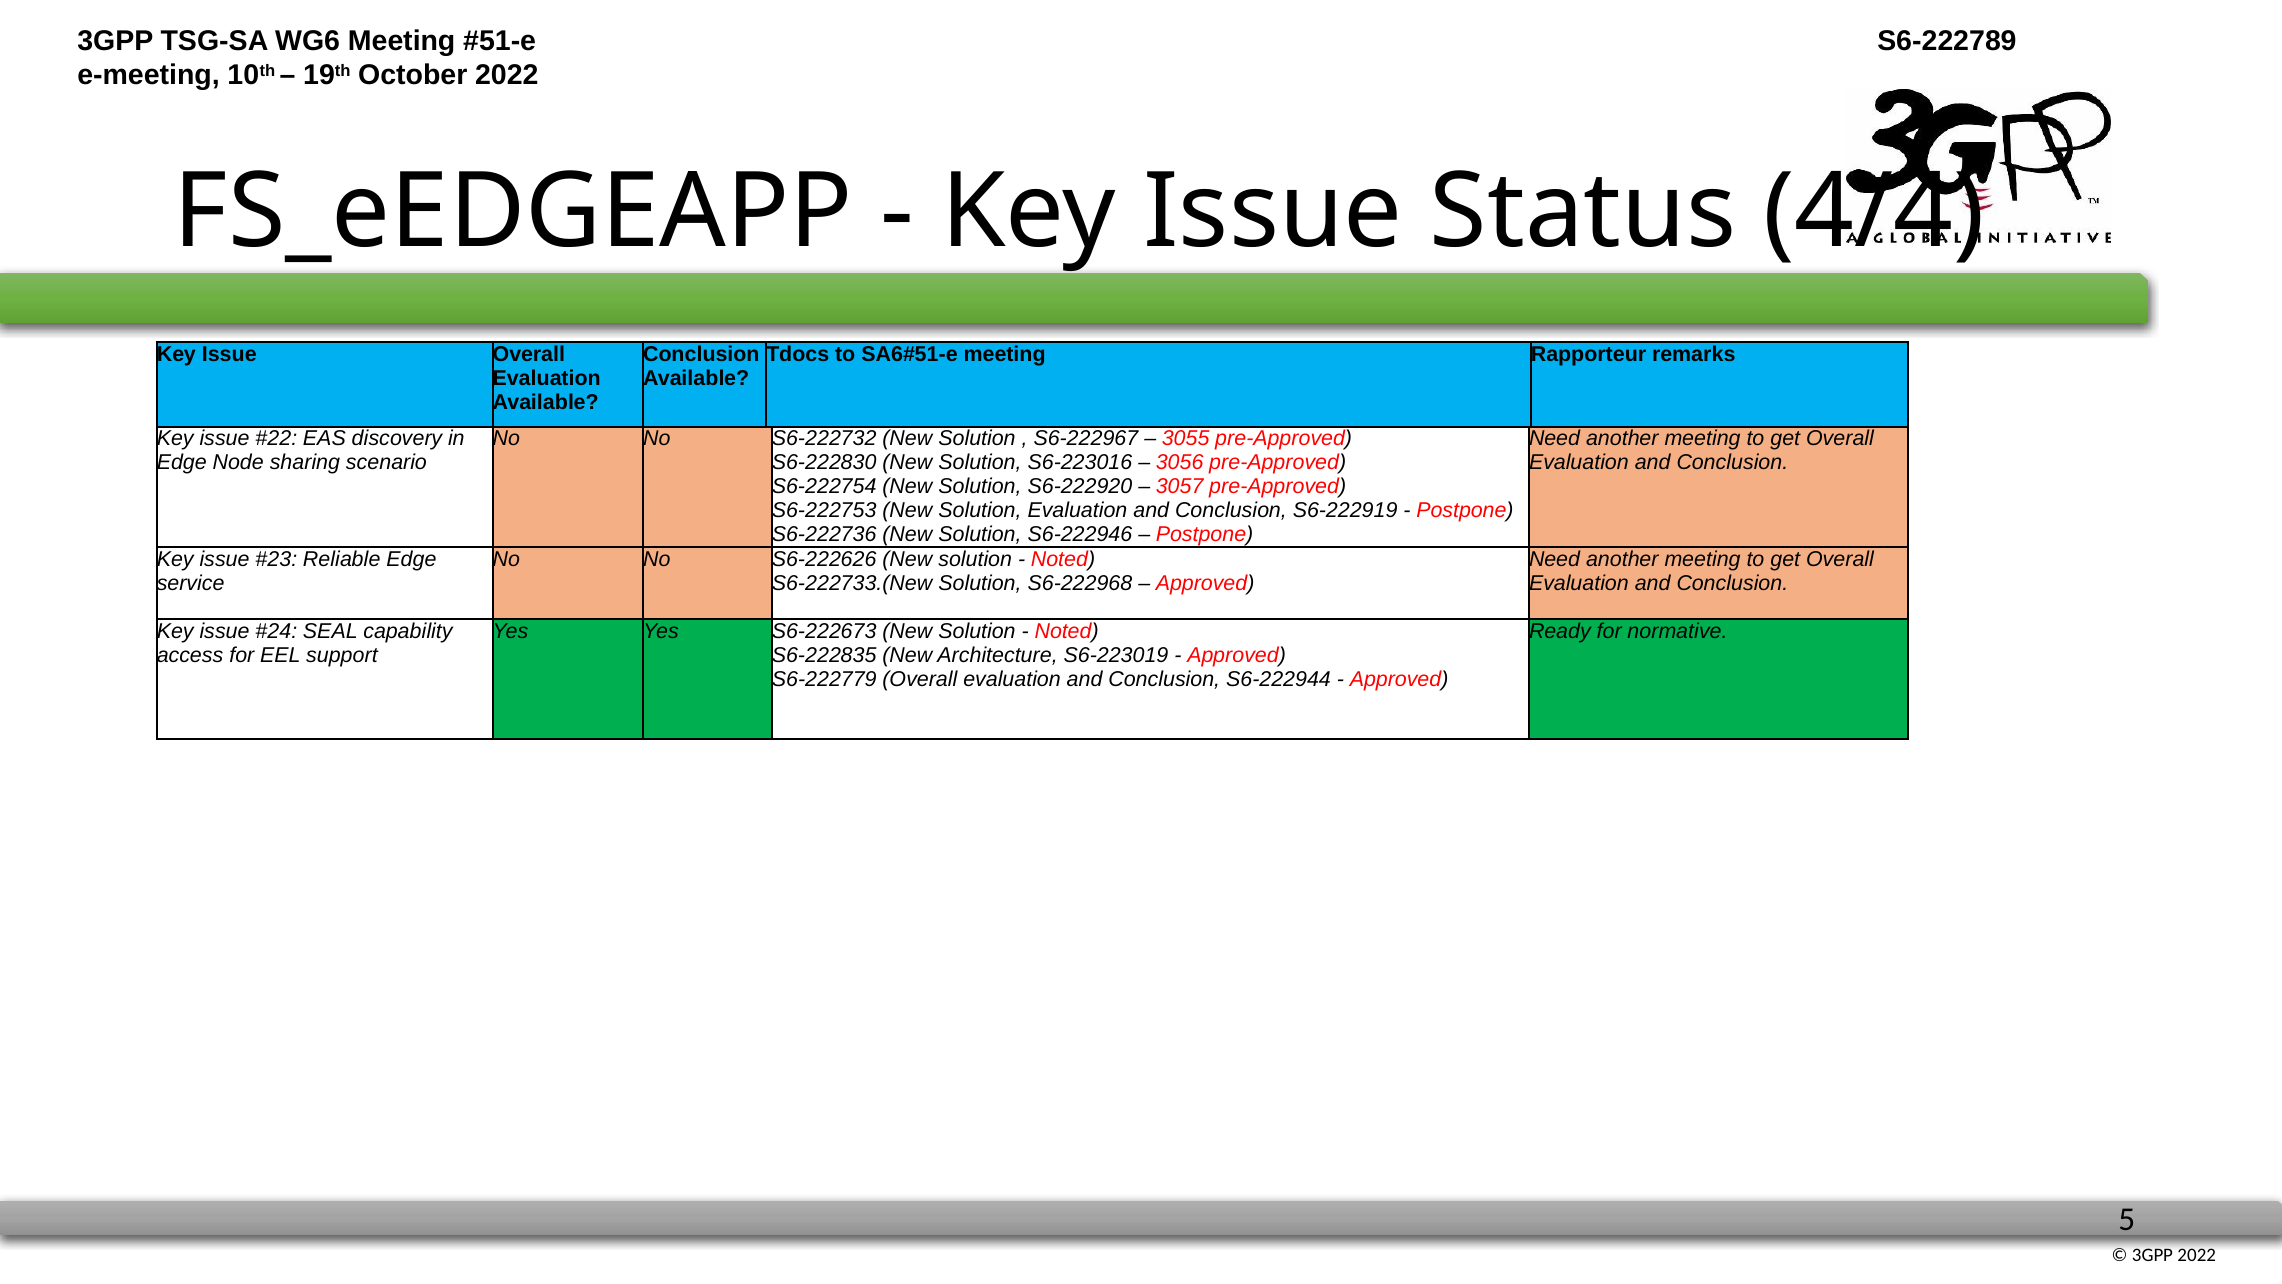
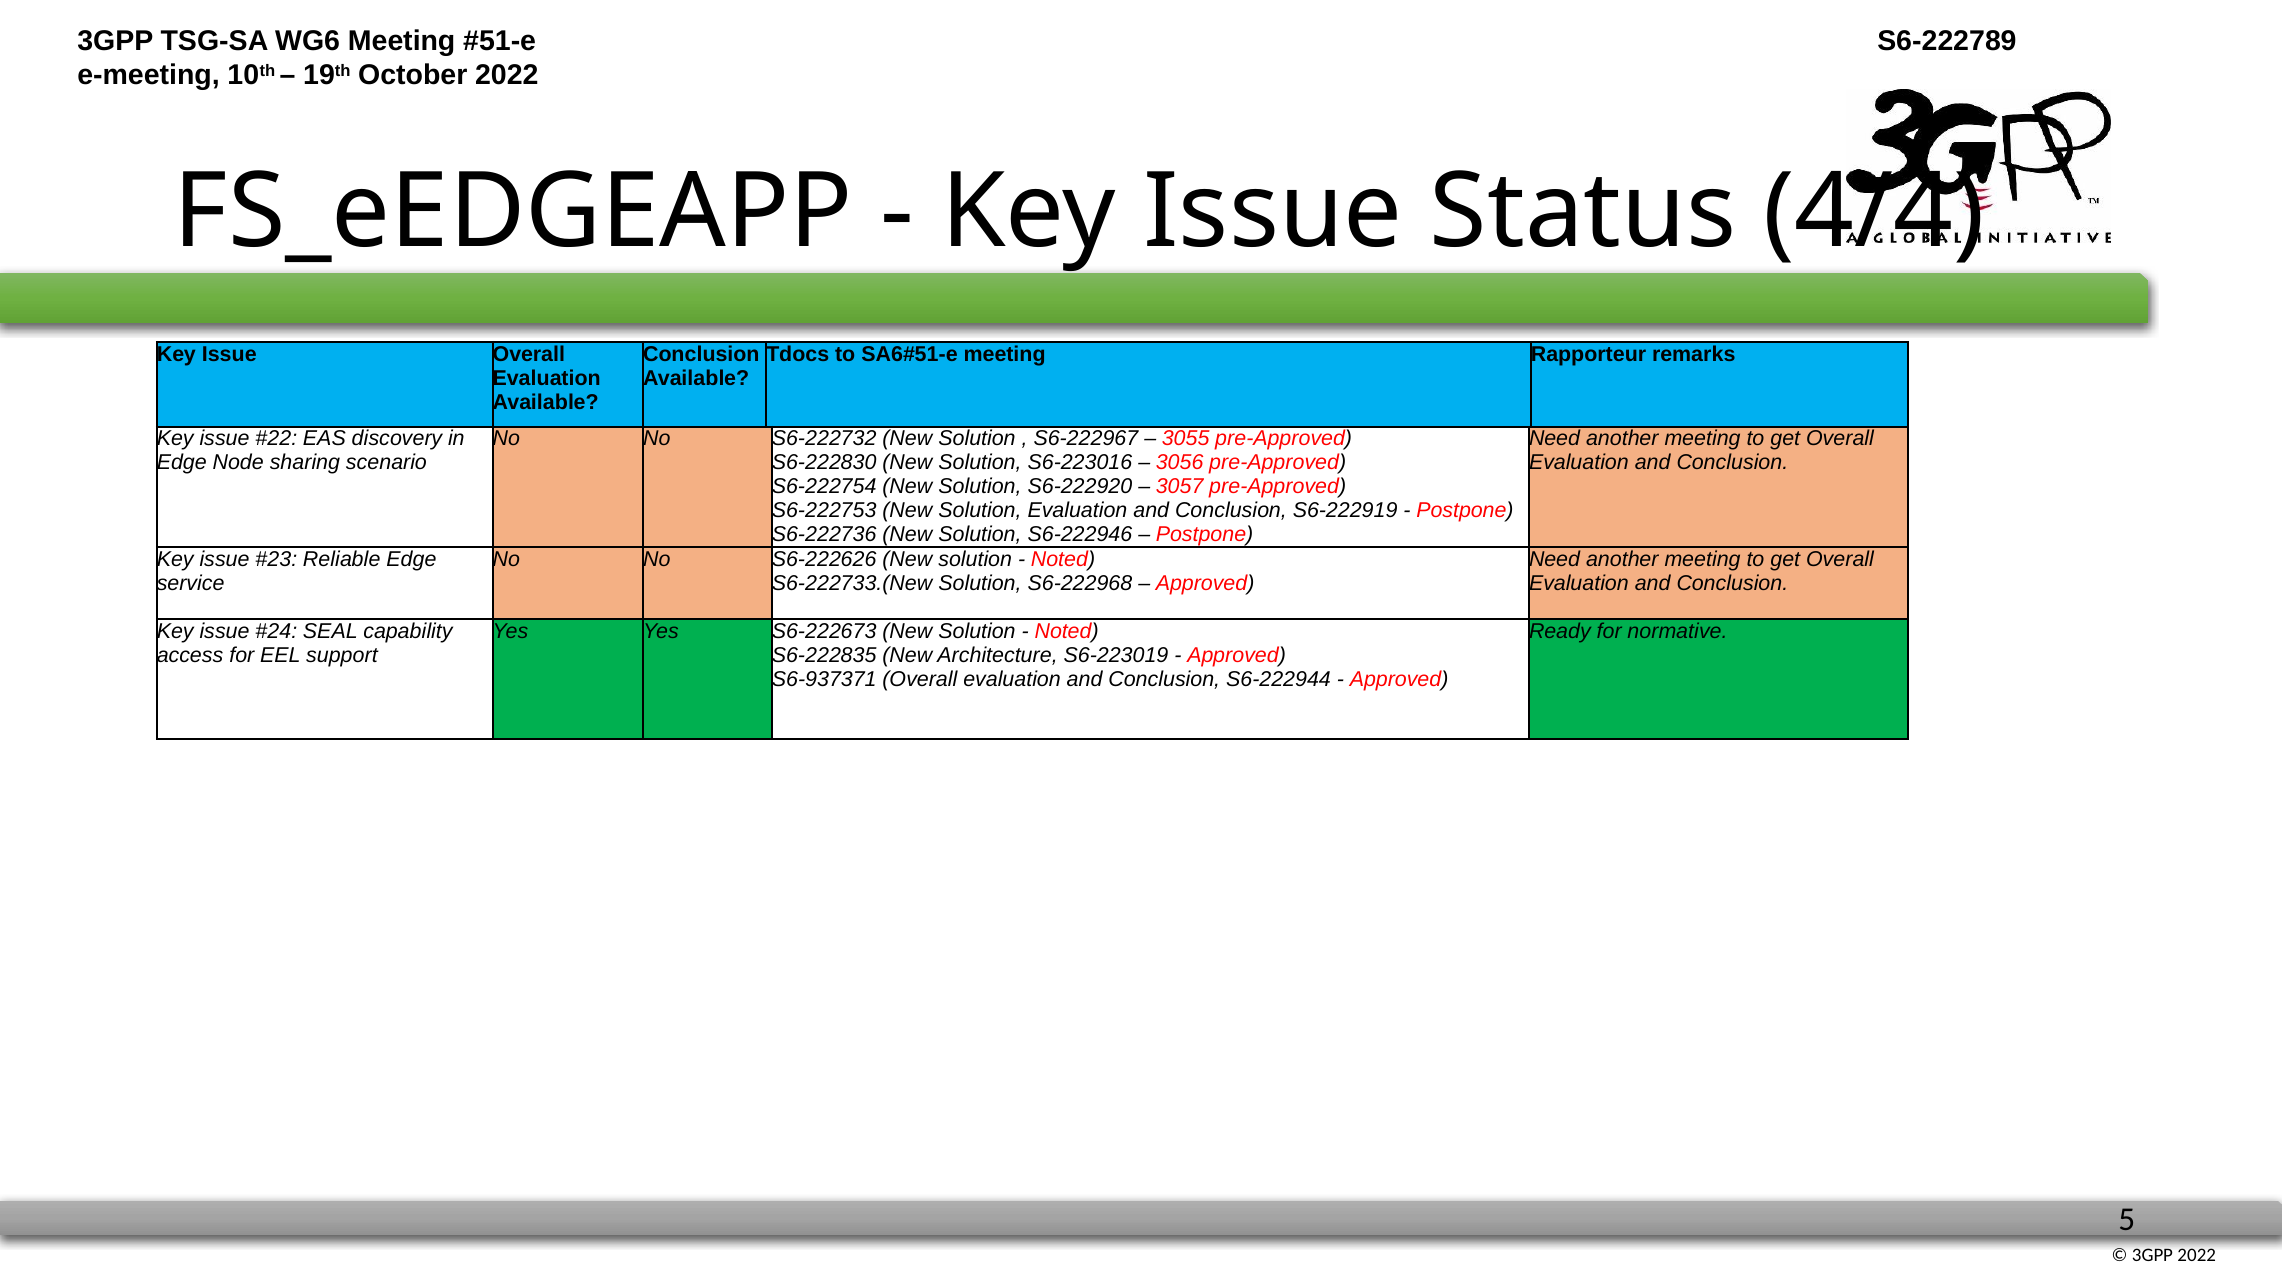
S6-222779: S6-222779 -> S6-937371
